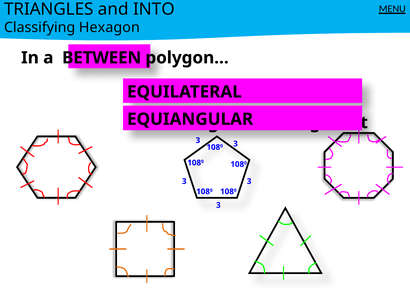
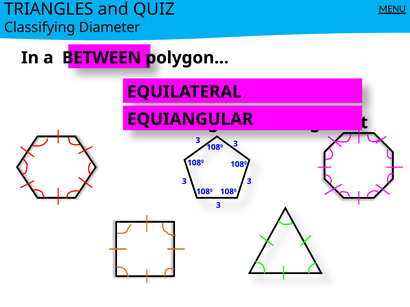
INTO: INTO -> QUIZ
Hexagon: Hexagon -> Diameter
